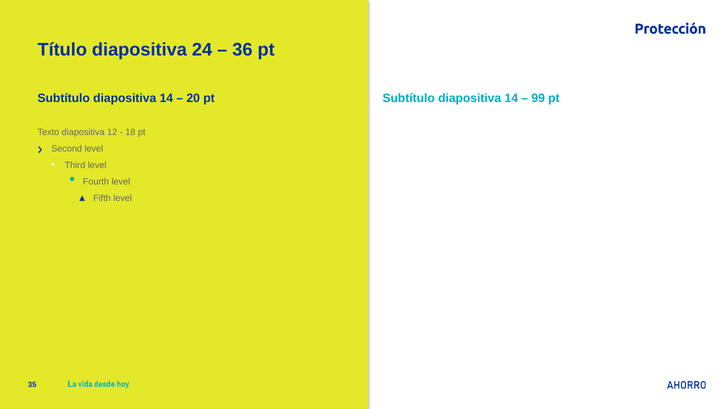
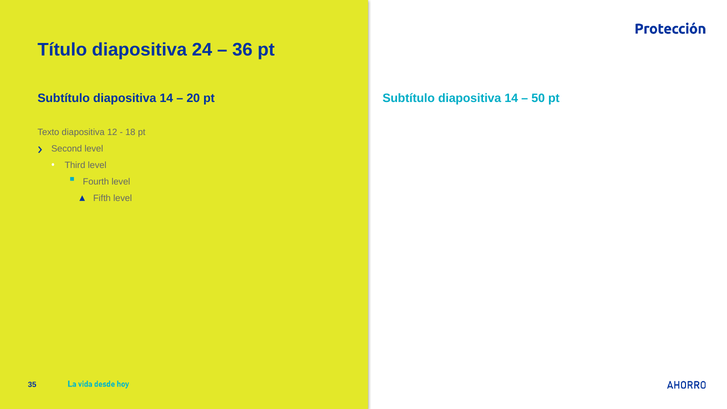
99: 99 -> 50
